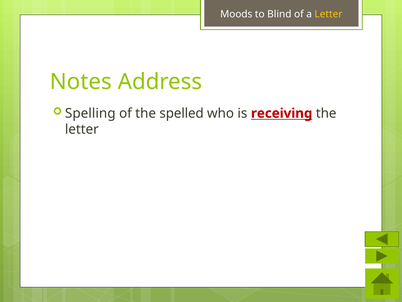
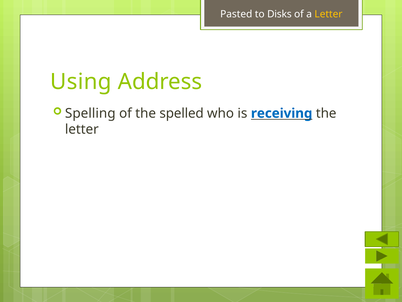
Moods: Moods -> Pasted
Blind: Blind -> Disks
Notes: Notes -> Using
receiving colour: red -> blue
